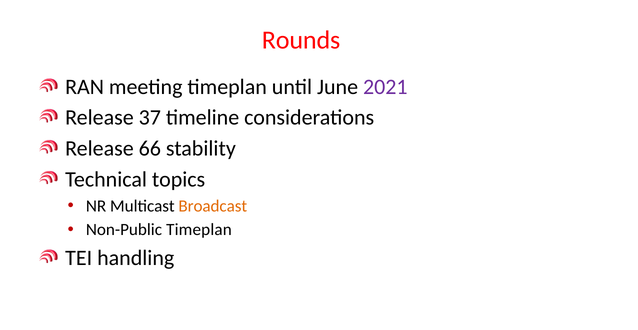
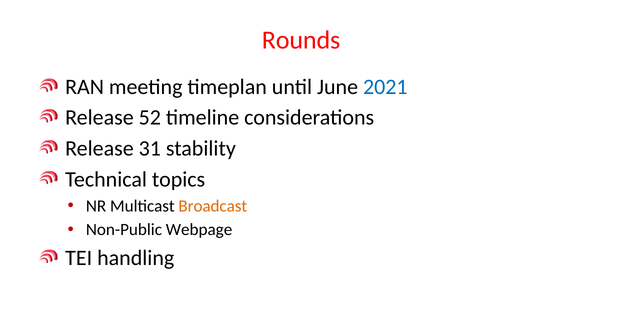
2021 colour: purple -> blue
37: 37 -> 52
66: 66 -> 31
Non-Public Timeplan: Timeplan -> Webpage
